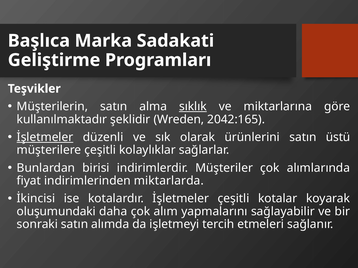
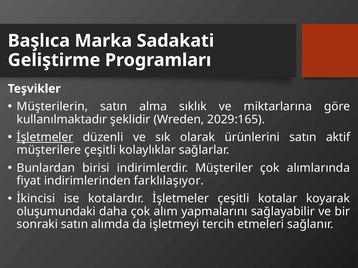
sıklık underline: present -> none
2042:165: 2042:165 -> 2029:165
üstü: üstü -> aktif
miktarlarda: miktarlarda -> farklılaşıyor
